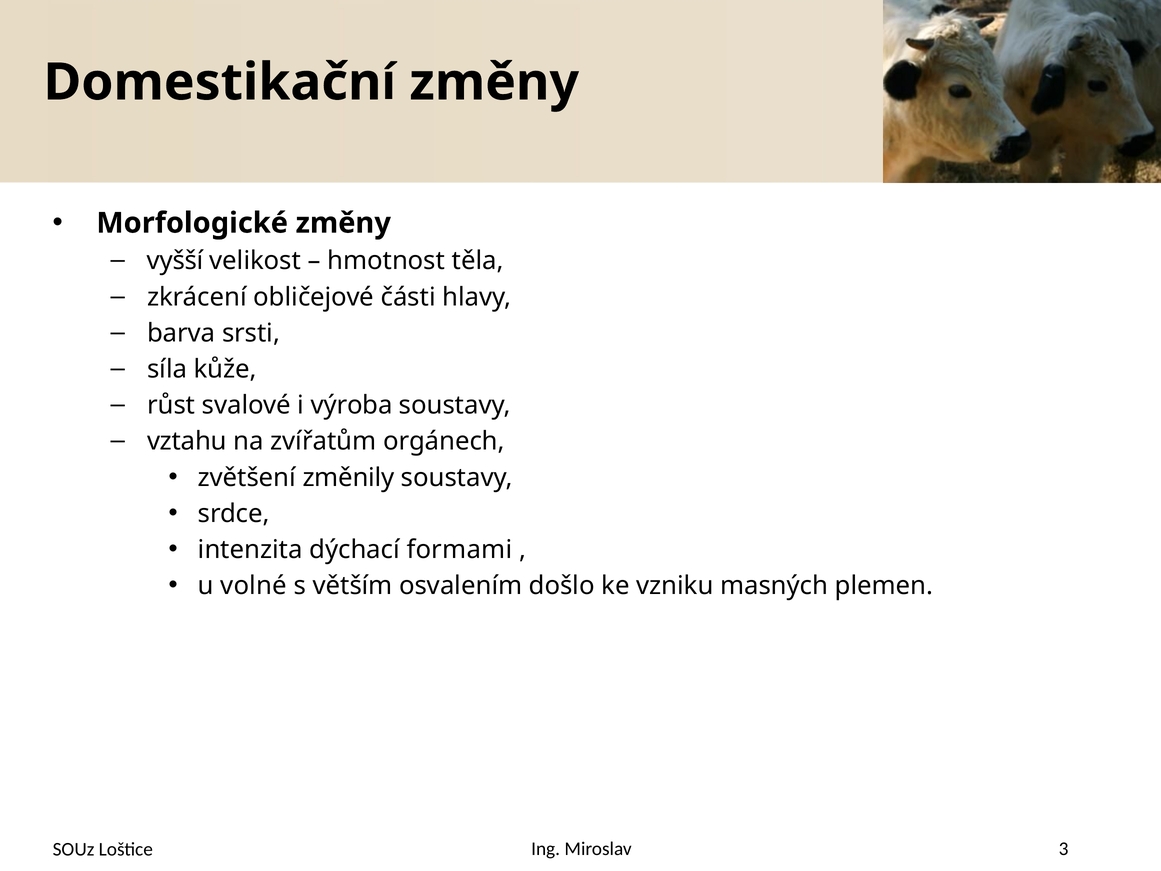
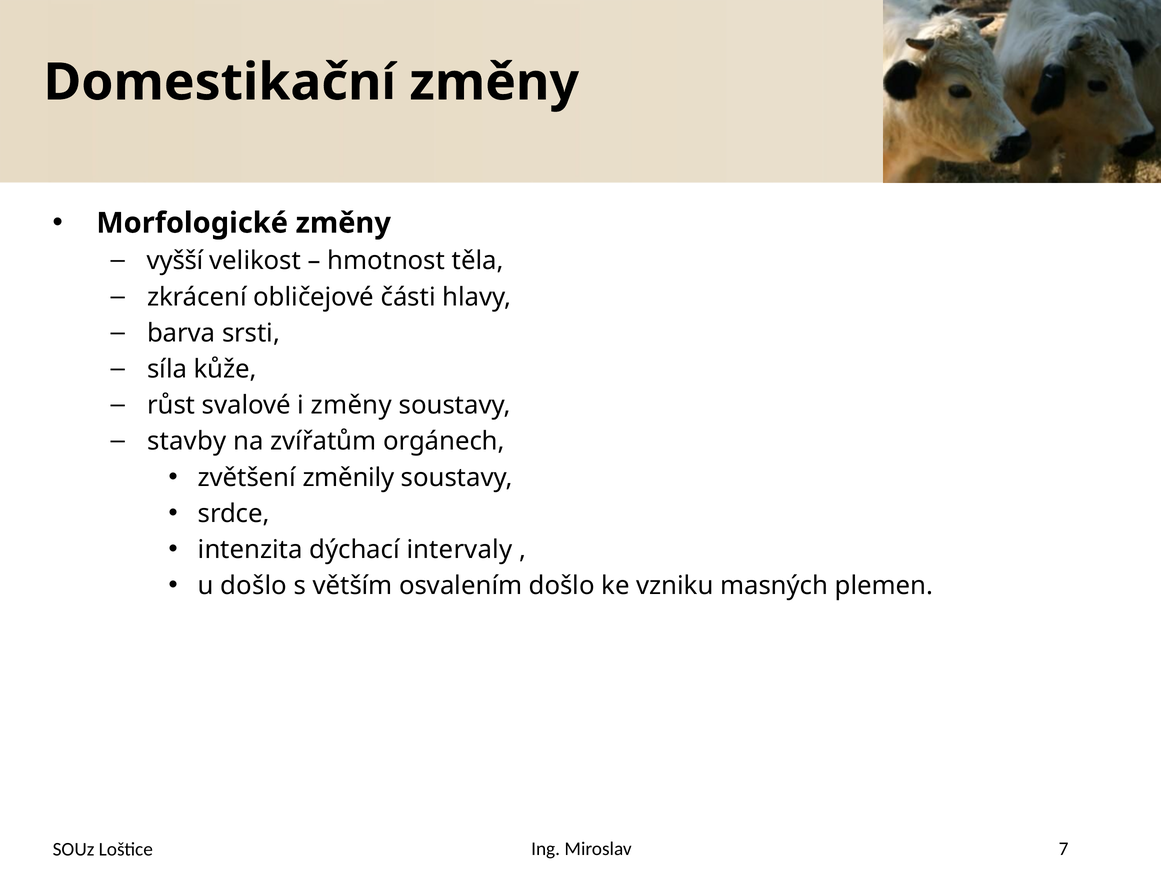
i výroba: výroba -> změny
vztahu: vztahu -> stavby
formami: formami -> intervaly
u volné: volné -> došlo
3: 3 -> 7
